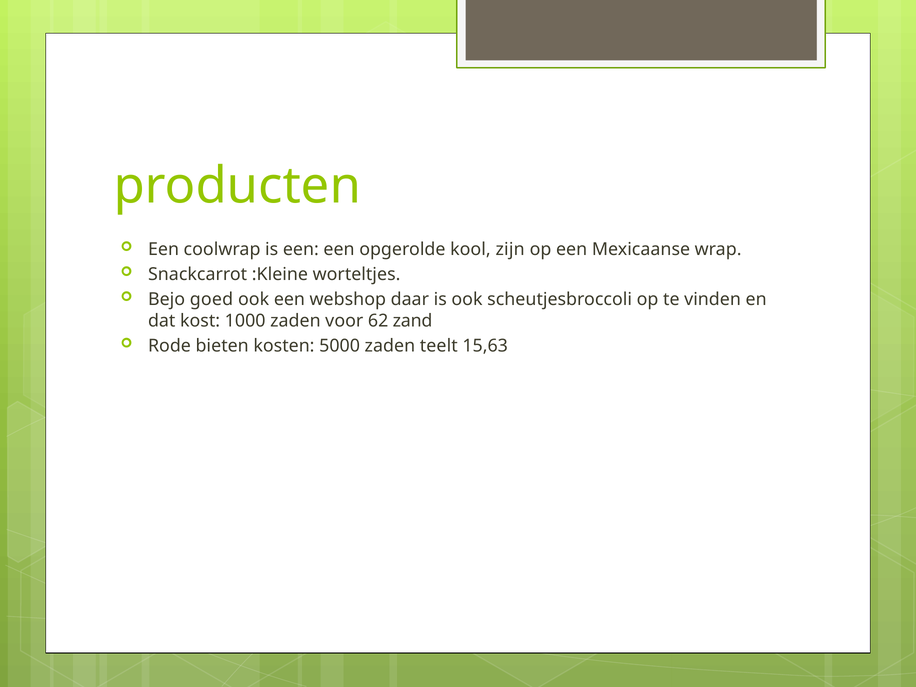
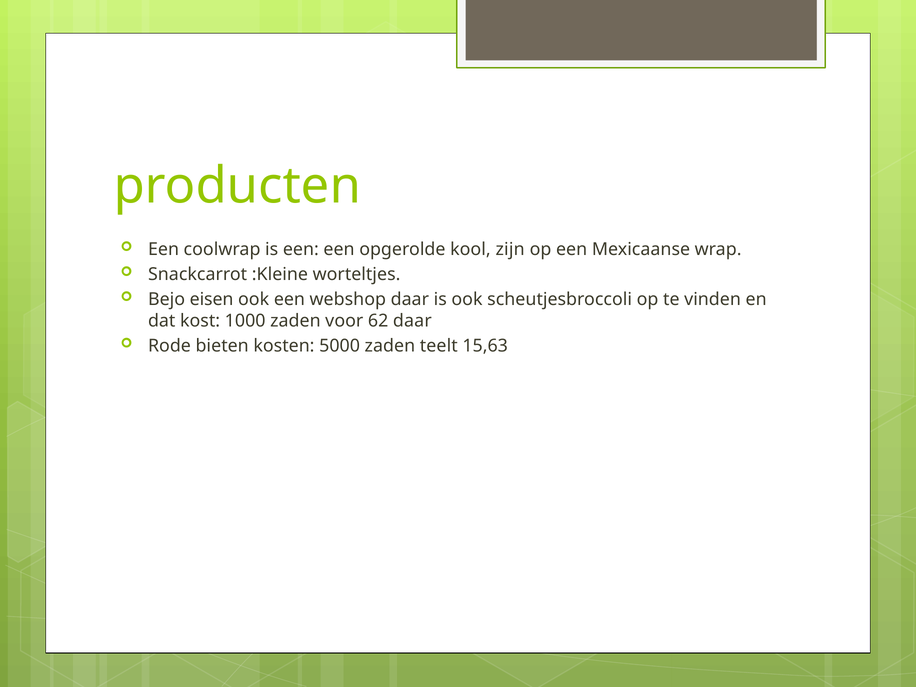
goed: goed -> eisen
62 zand: zand -> daar
